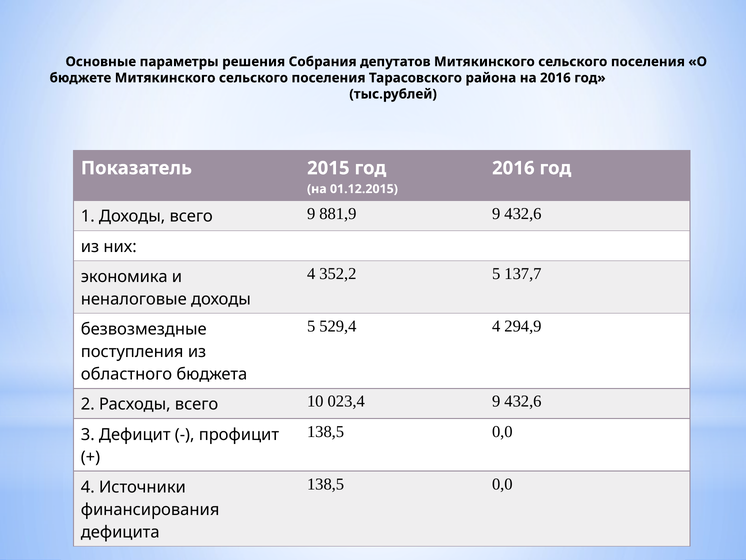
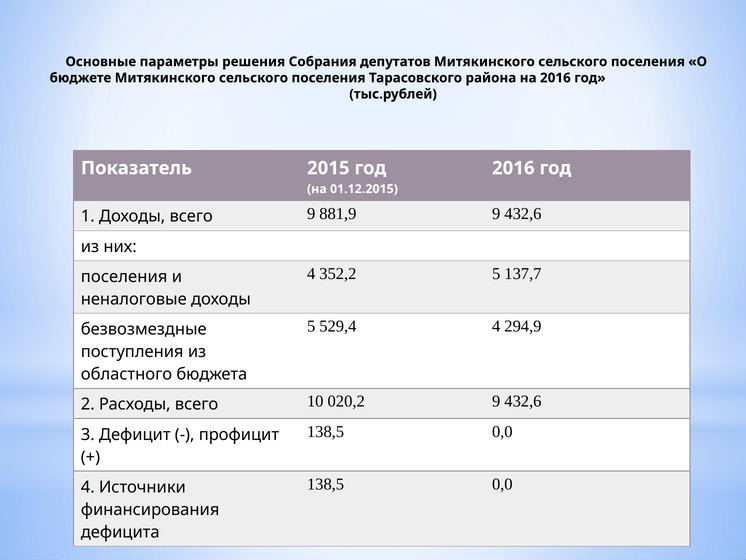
экономика at (124, 276): экономика -> поселения
023,4: 023,4 -> 020,2
